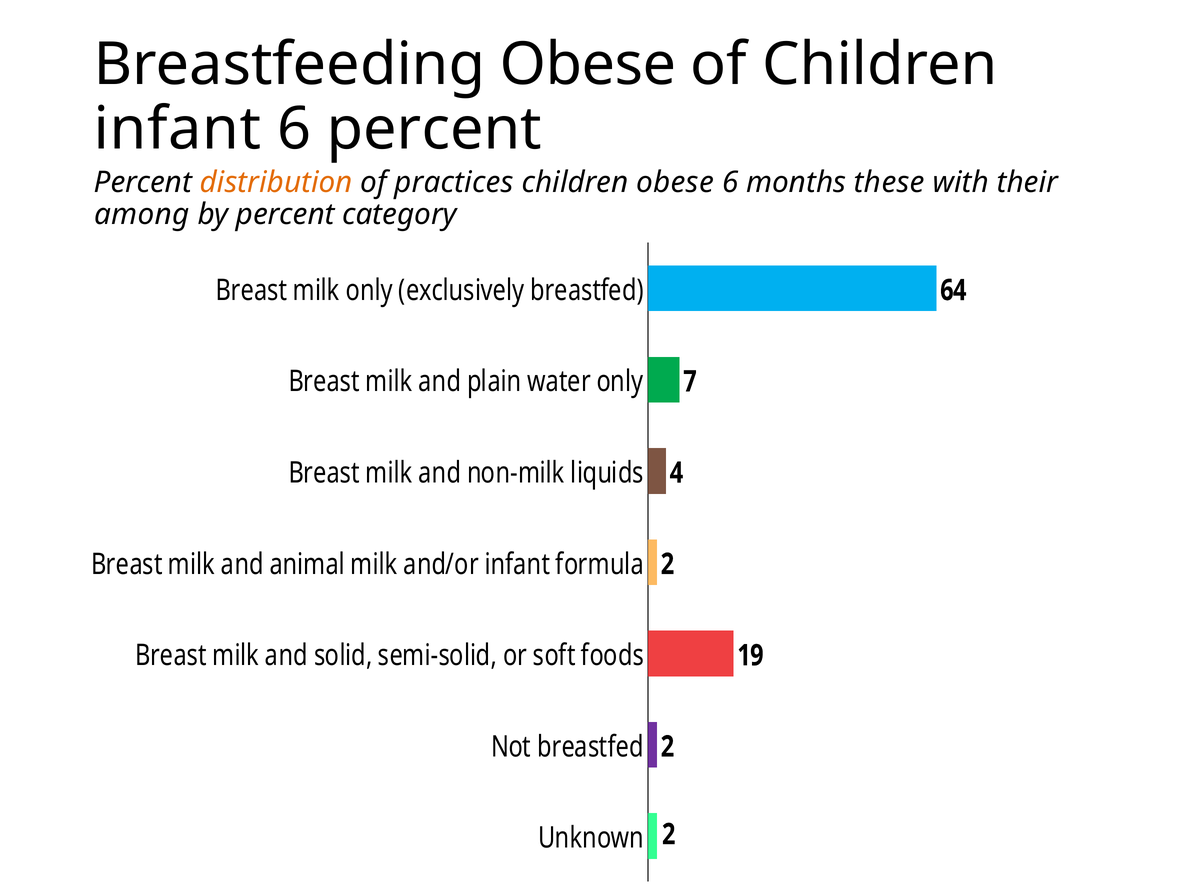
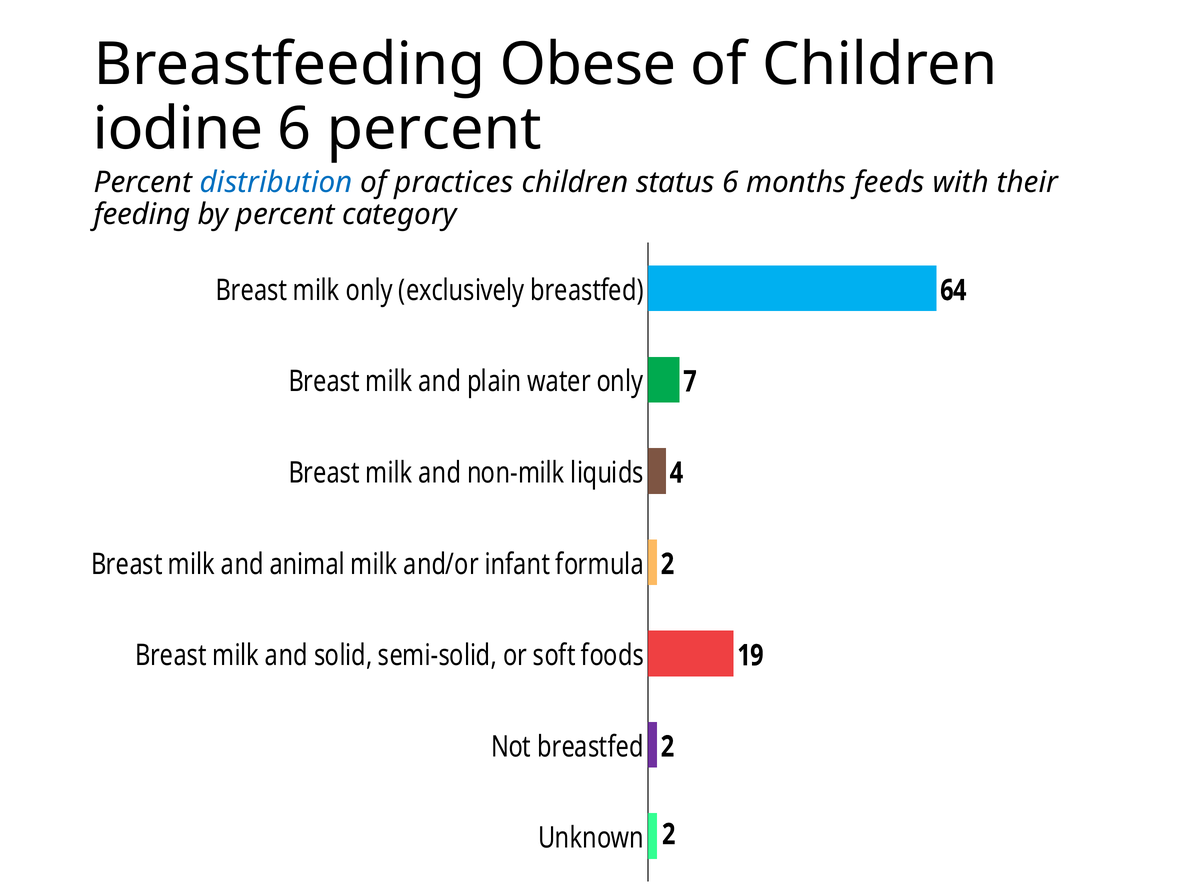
infant at (177, 129): infant -> iodine
distribution colour: orange -> blue
children obese: obese -> status
these: these -> feeds
among: among -> feeding
